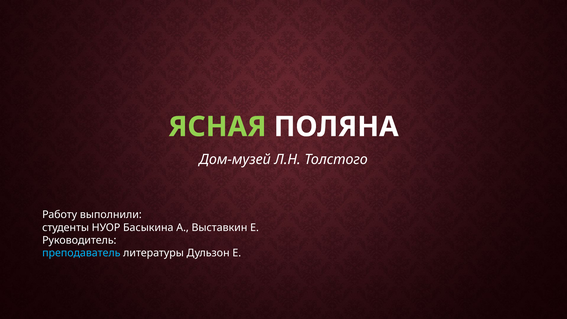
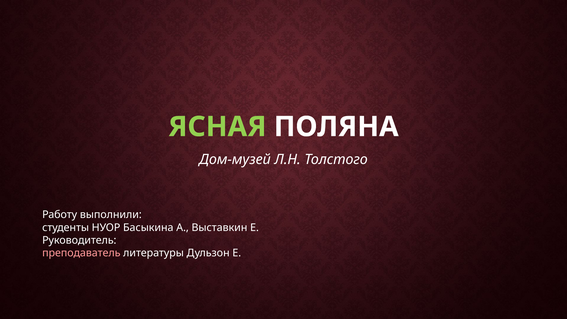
преподаватель colour: light blue -> pink
